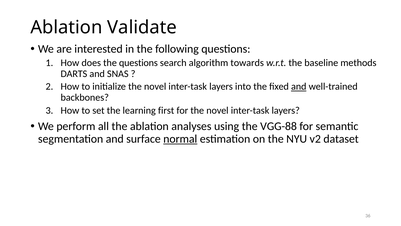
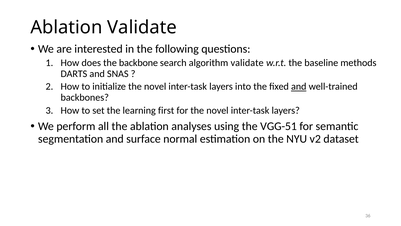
the questions: questions -> backbone
algorithm towards: towards -> validate
VGG-88: VGG-88 -> VGG-51
normal underline: present -> none
